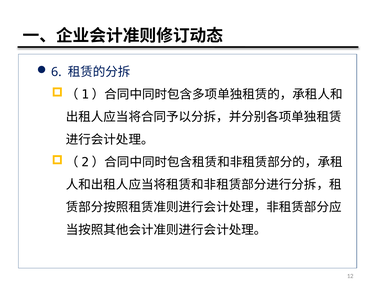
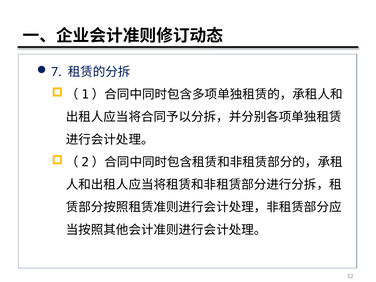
6: 6 -> 7
